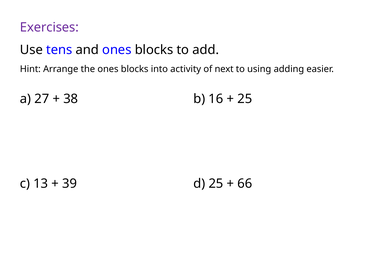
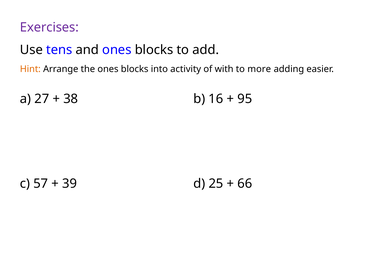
Hint colour: black -> orange
next: next -> with
using: using -> more
25 at (245, 99): 25 -> 95
13: 13 -> 57
